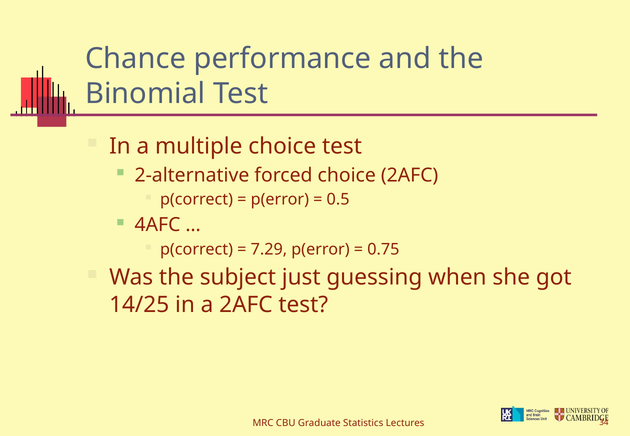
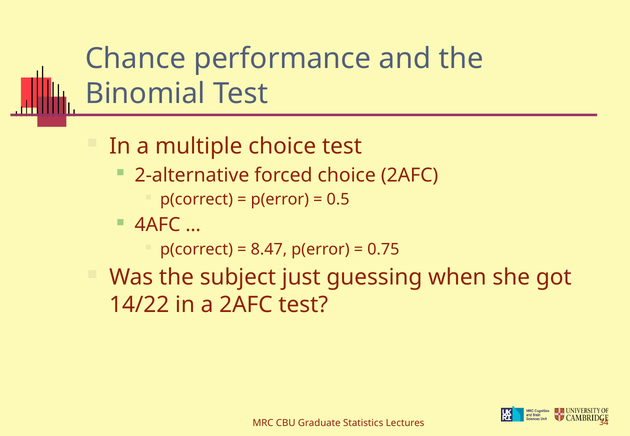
7.29: 7.29 -> 8.47
14/25: 14/25 -> 14/22
